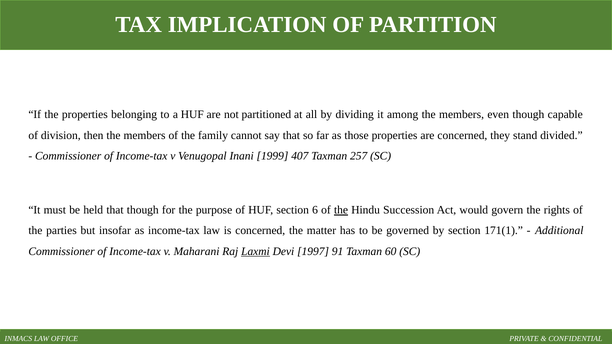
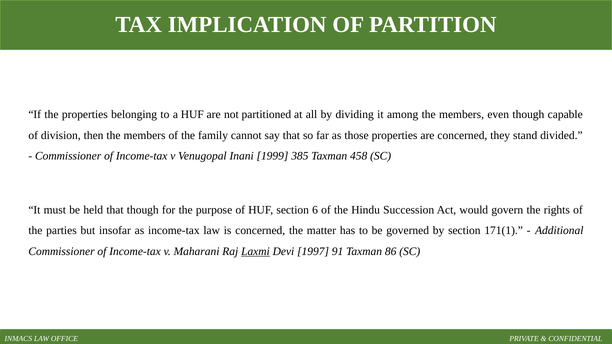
407: 407 -> 385
257: 257 -> 458
the at (341, 210) underline: present -> none
60: 60 -> 86
